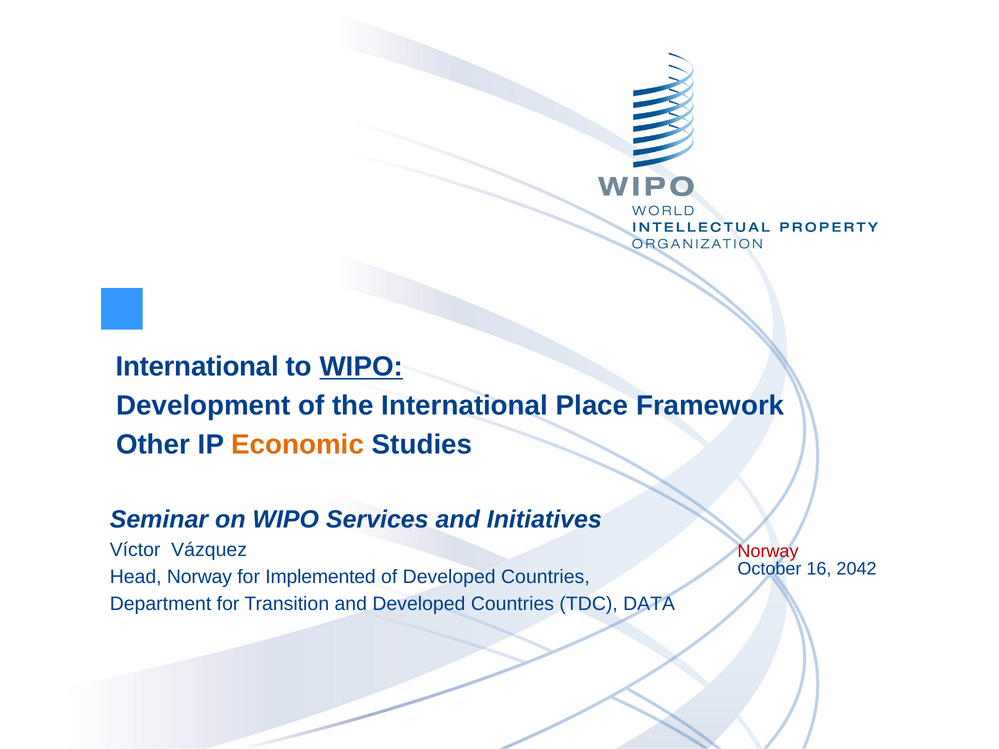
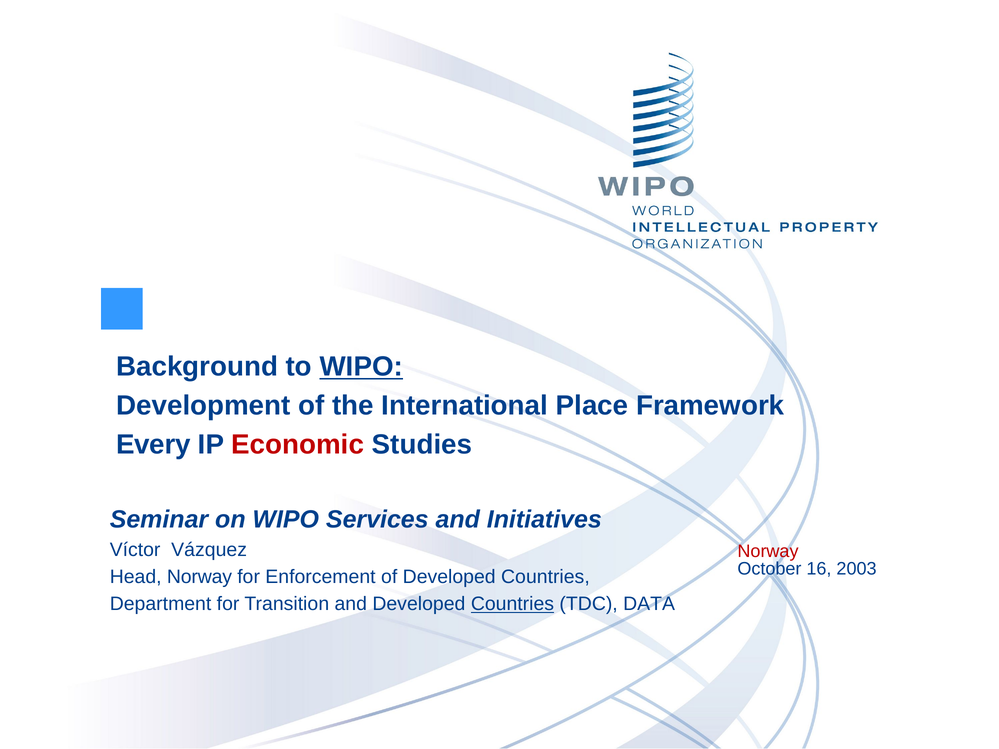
International at (197, 367): International -> Background
Other: Other -> Every
Economic colour: orange -> red
2042: 2042 -> 2003
Implemented: Implemented -> Enforcement
Countries at (512, 604) underline: none -> present
